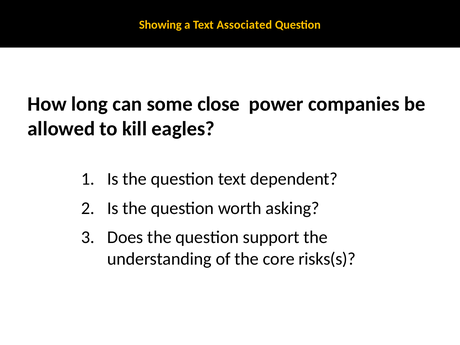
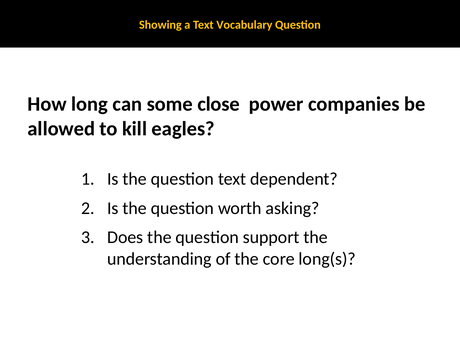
Associated: Associated -> Vocabulary
risks(s: risks(s -> long(s
